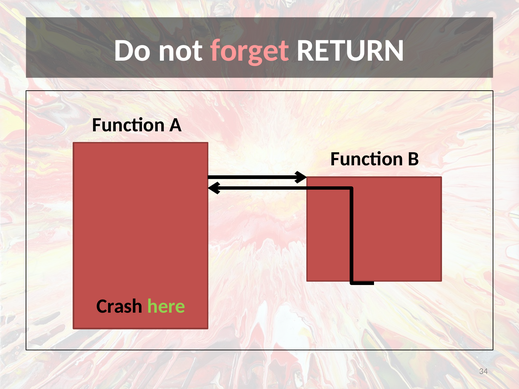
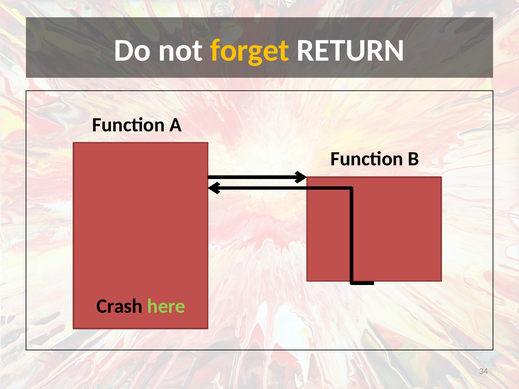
forget colour: pink -> yellow
